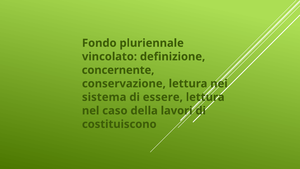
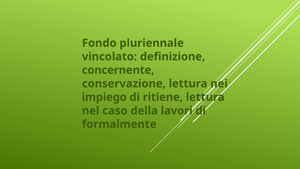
sistema: sistema -> impiego
essere: essere -> ritiene
costituiscono: costituiscono -> formalmente
